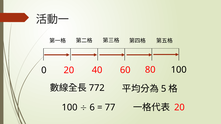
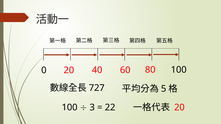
772: 772 -> 727
6: 6 -> 3
77: 77 -> 22
